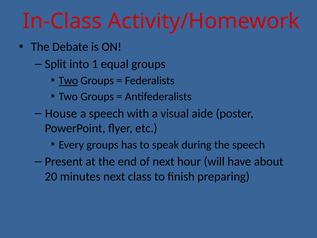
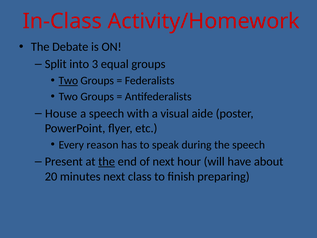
1: 1 -> 3
Every groups: groups -> reason
the at (107, 161) underline: none -> present
